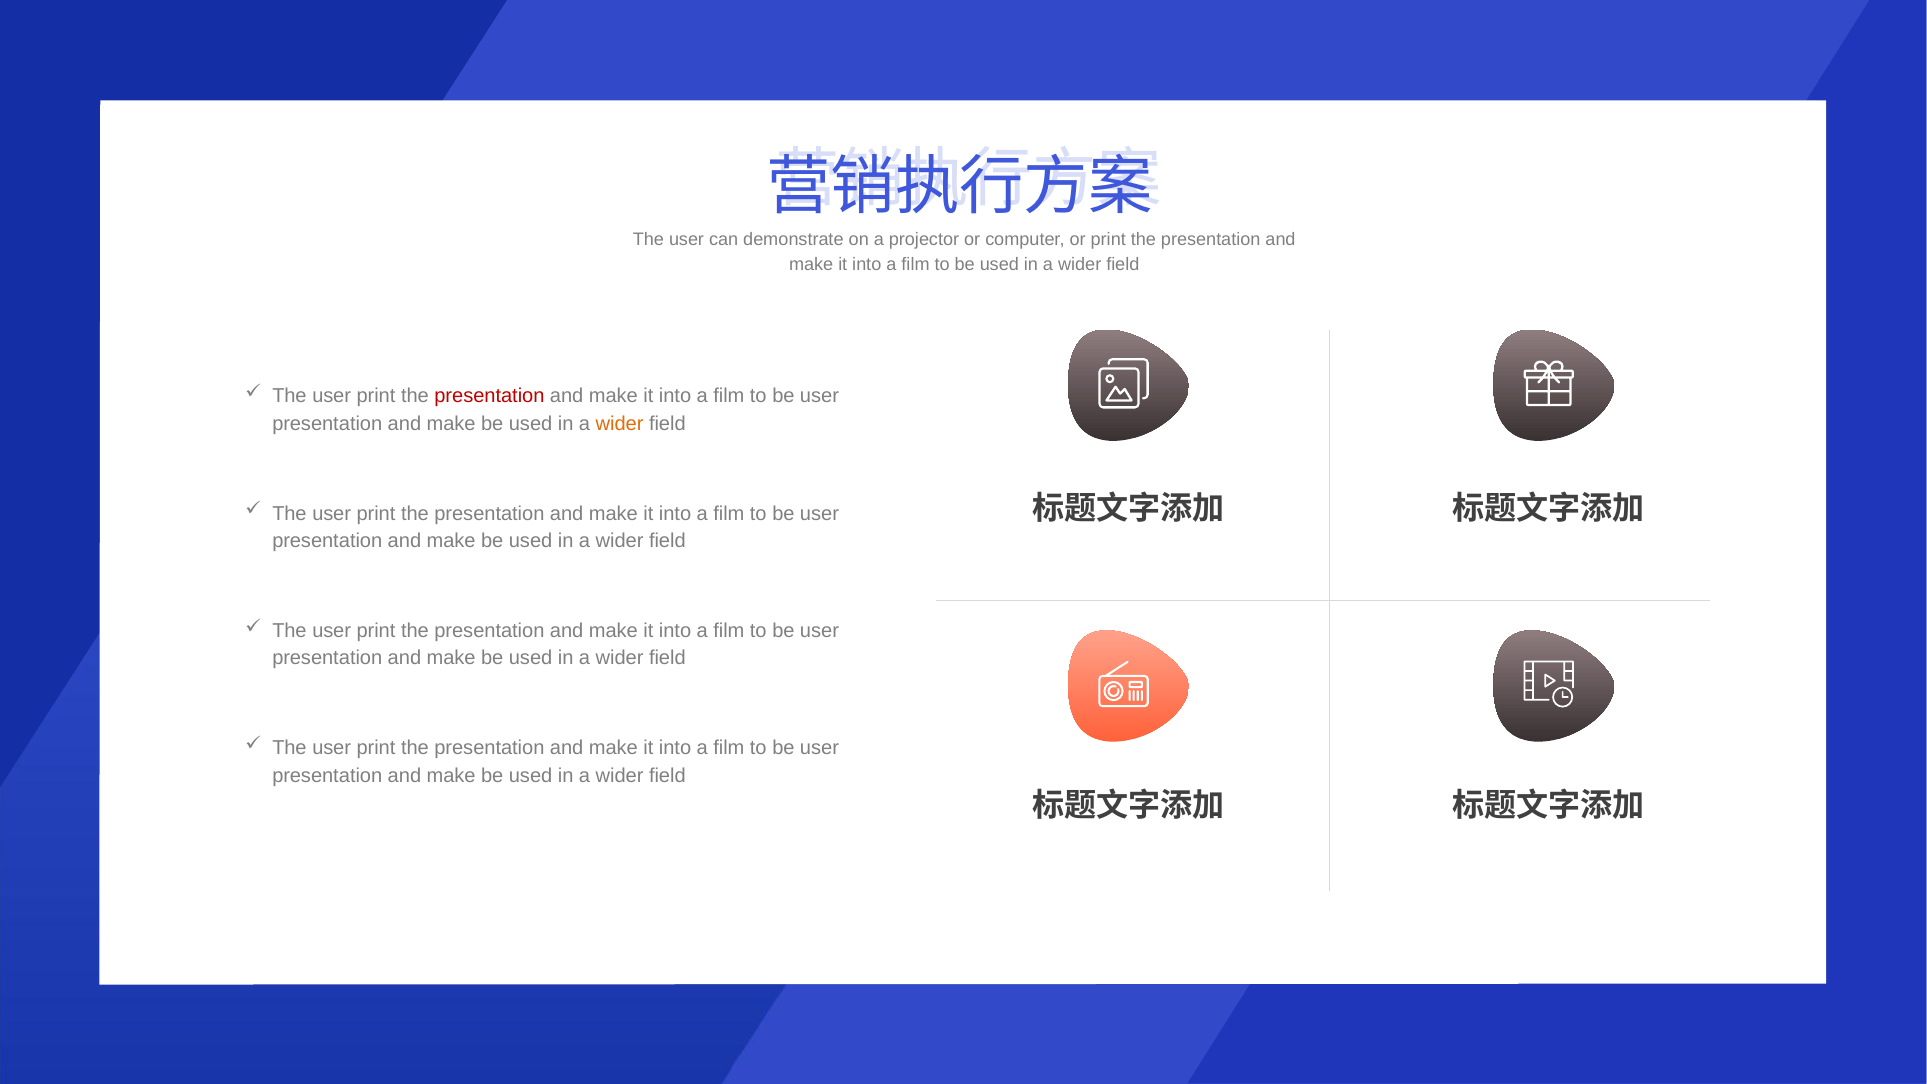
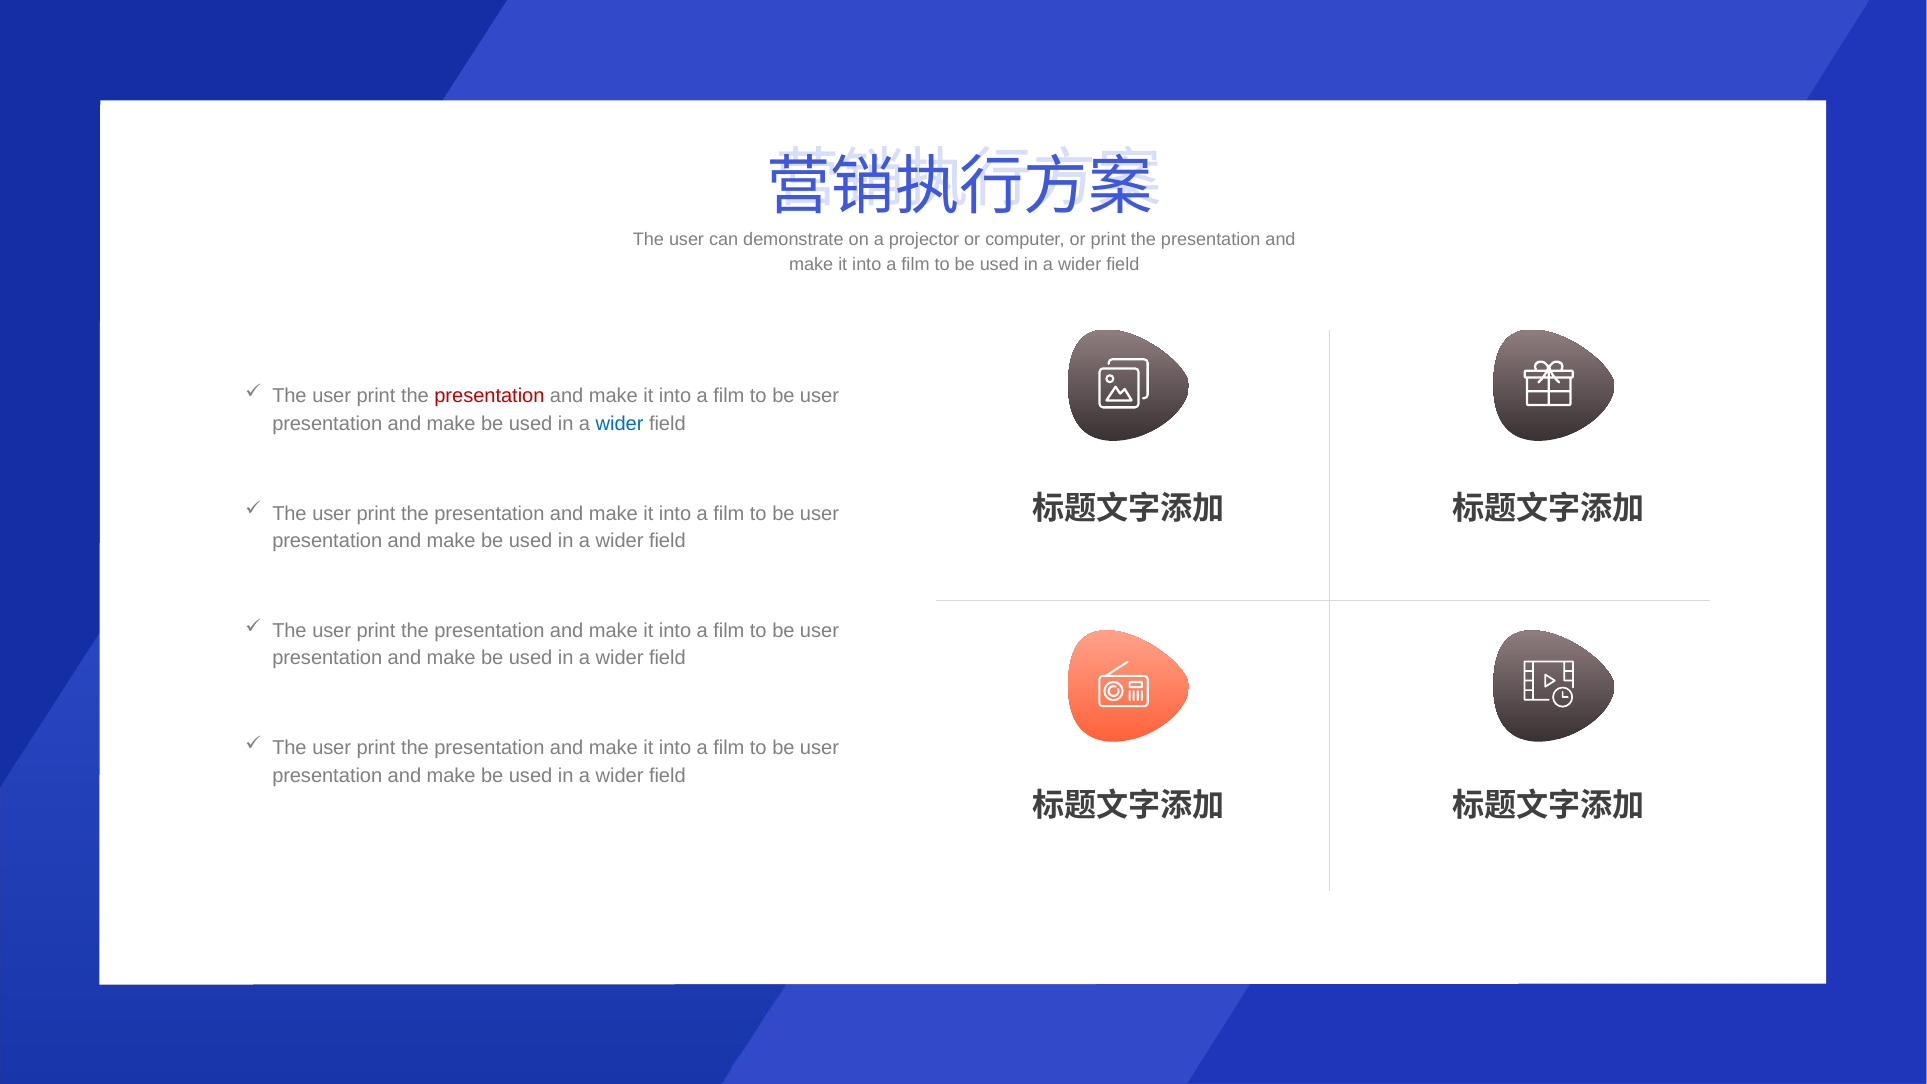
wider at (620, 424) colour: orange -> blue
